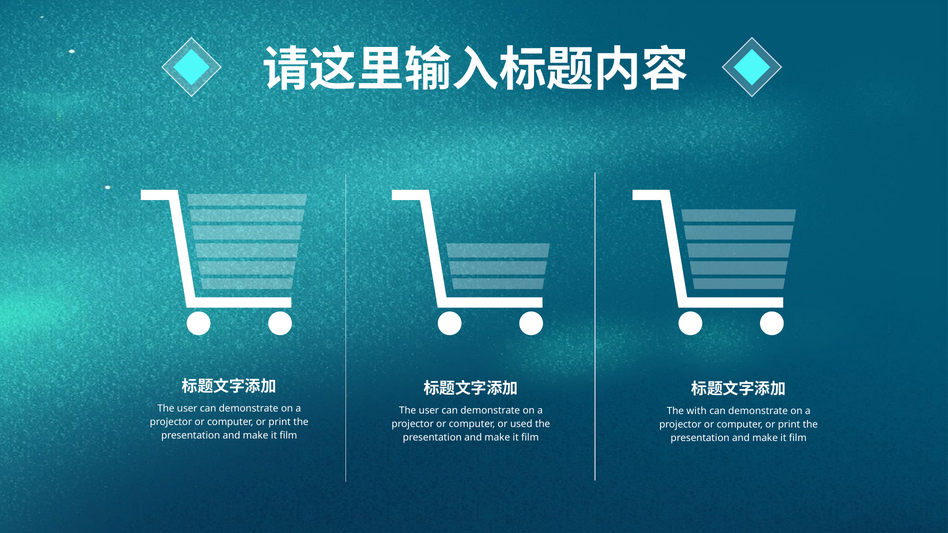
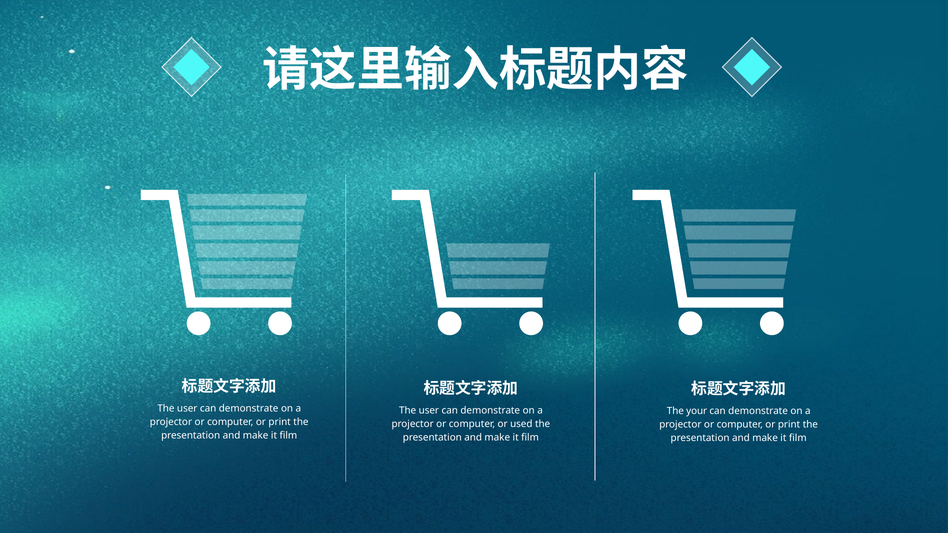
with: with -> your
